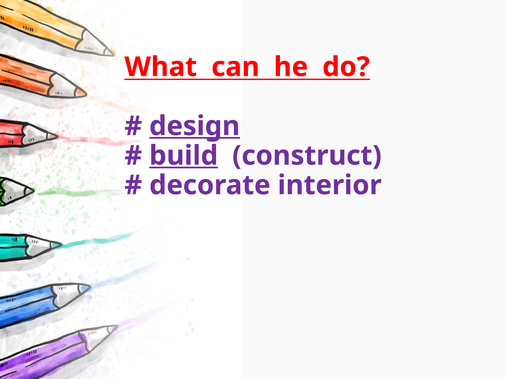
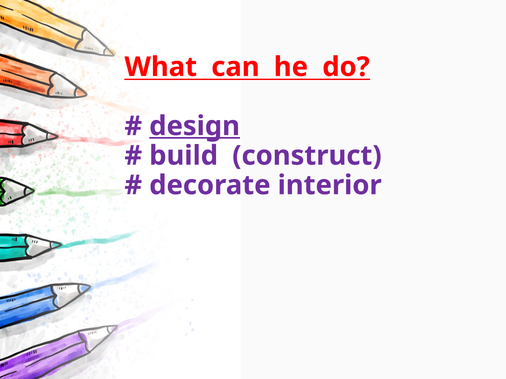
build underline: present -> none
